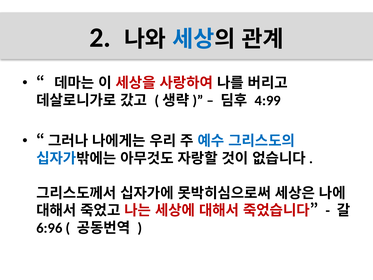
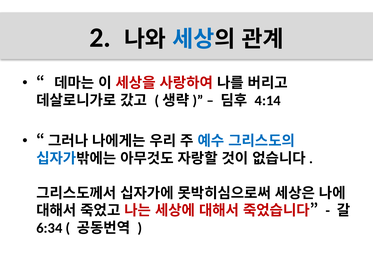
4:99: 4:99 -> 4:14
6:96: 6:96 -> 6:34
